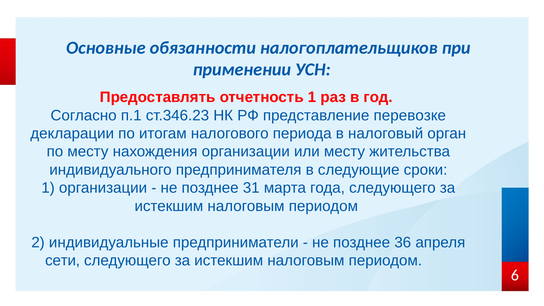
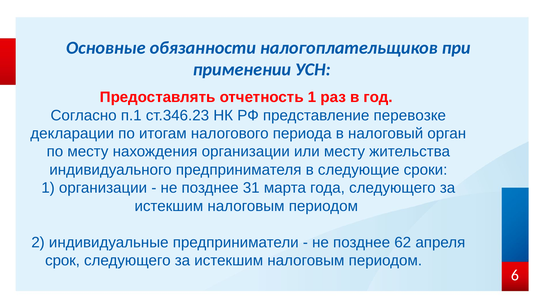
36: 36 -> 62
сети: сети -> срок
